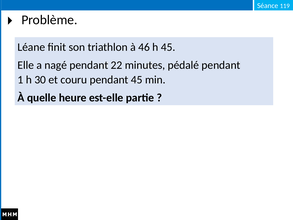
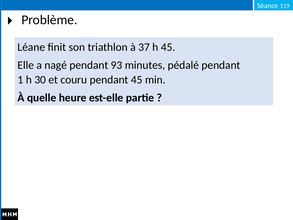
46: 46 -> 37
22: 22 -> 93
